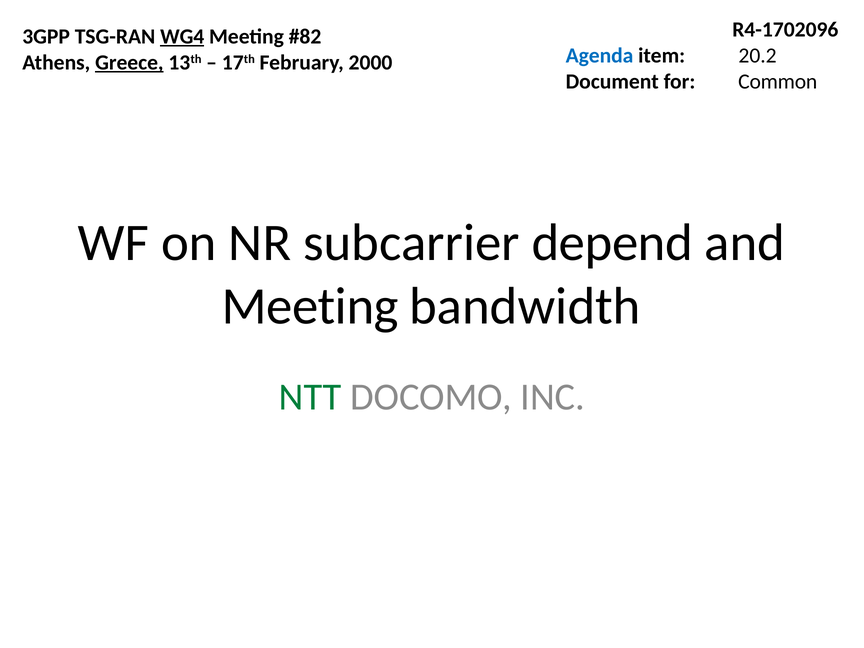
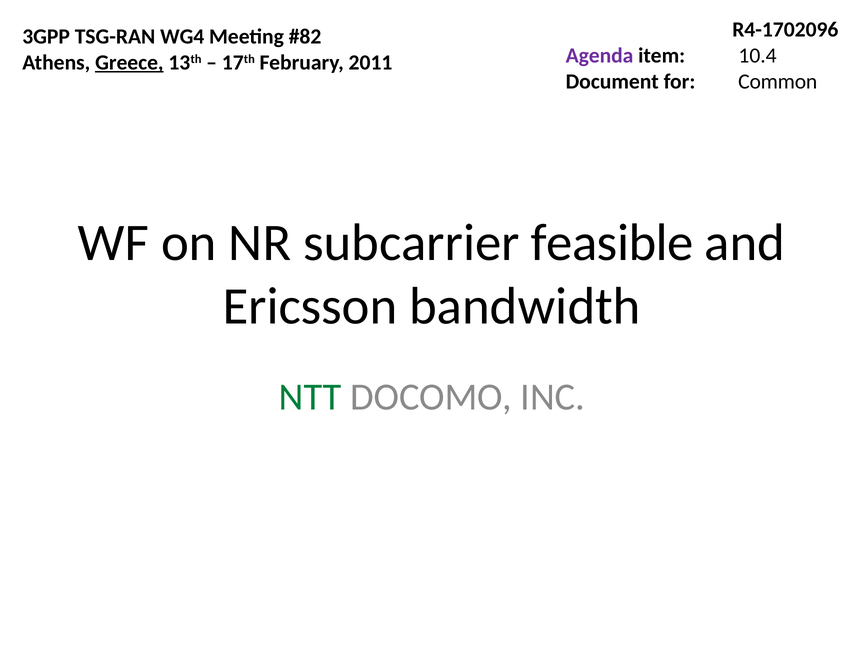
WG4 underline: present -> none
Agenda colour: blue -> purple
20.2: 20.2 -> 10.4
2000: 2000 -> 2011
depend: depend -> feasible
Meeting at (310, 306): Meeting -> Ericsson
